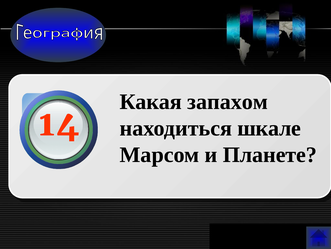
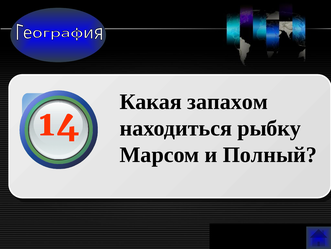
шкале: шкале -> рыбку
Планете: Планете -> Полный
